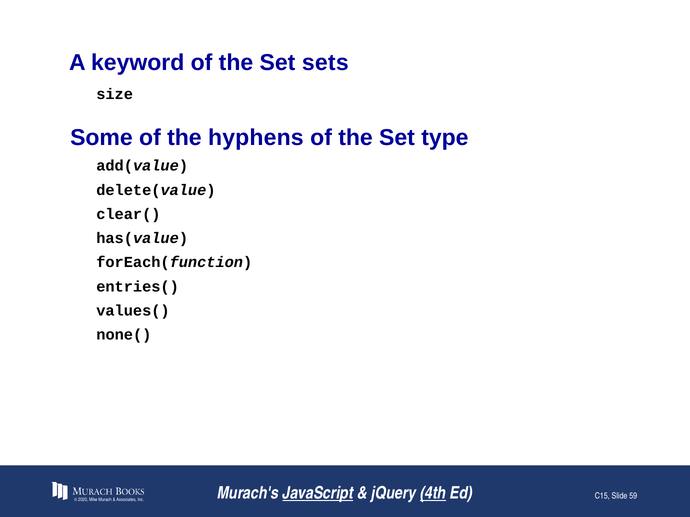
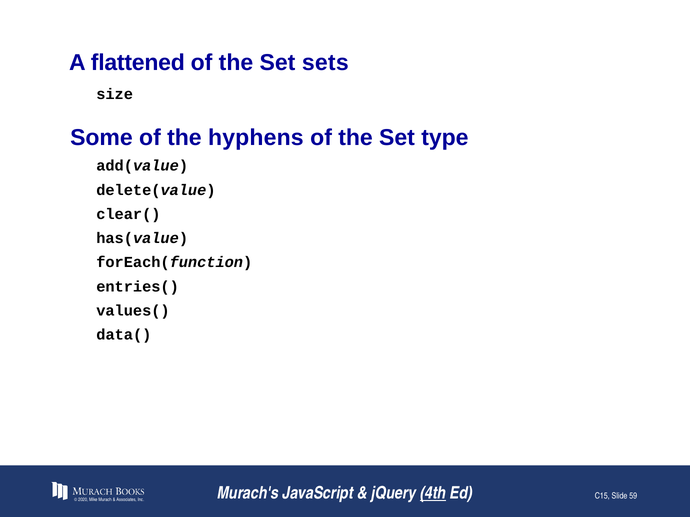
keyword: keyword -> flattened
none(: none( -> data(
JavaScript underline: present -> none
